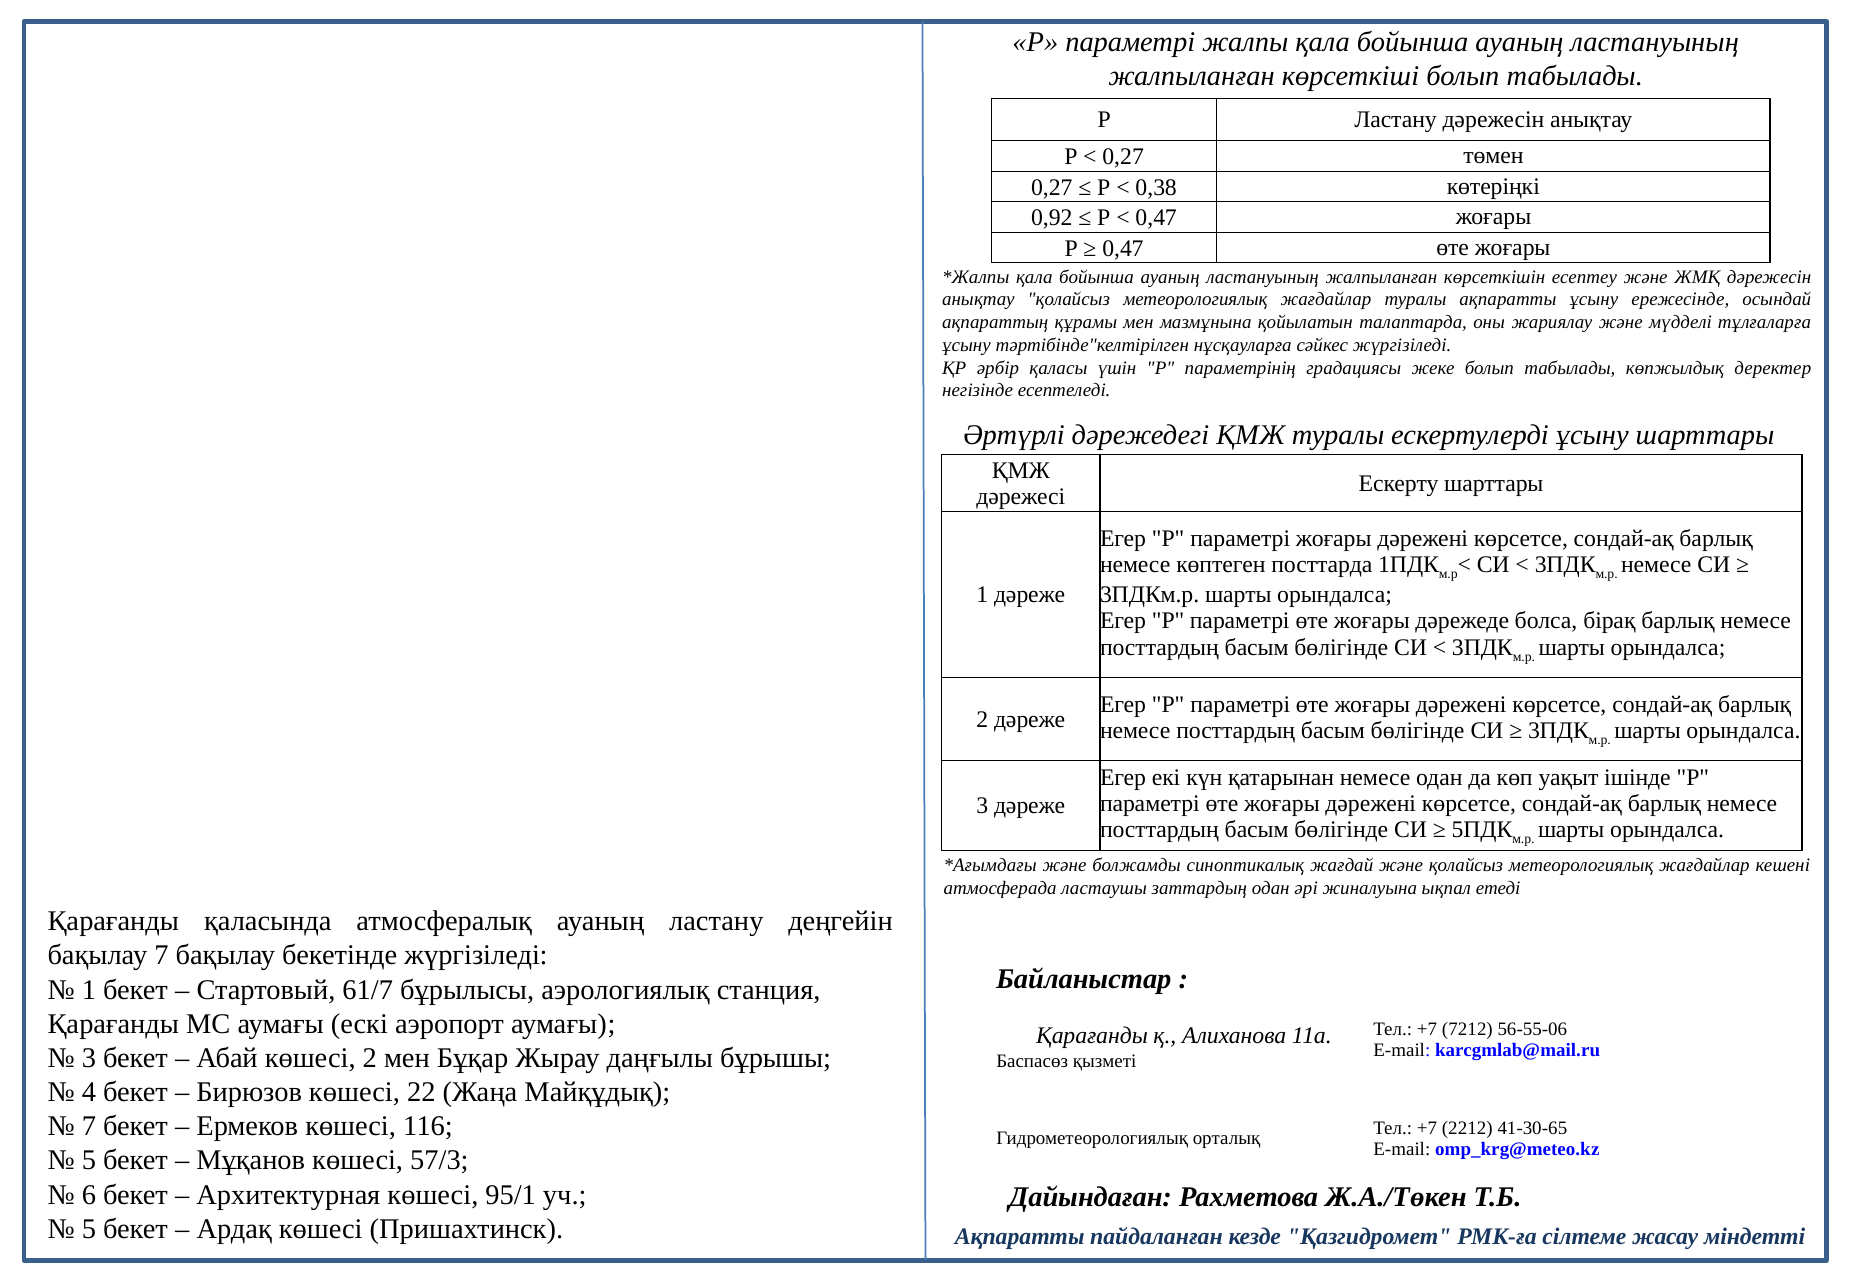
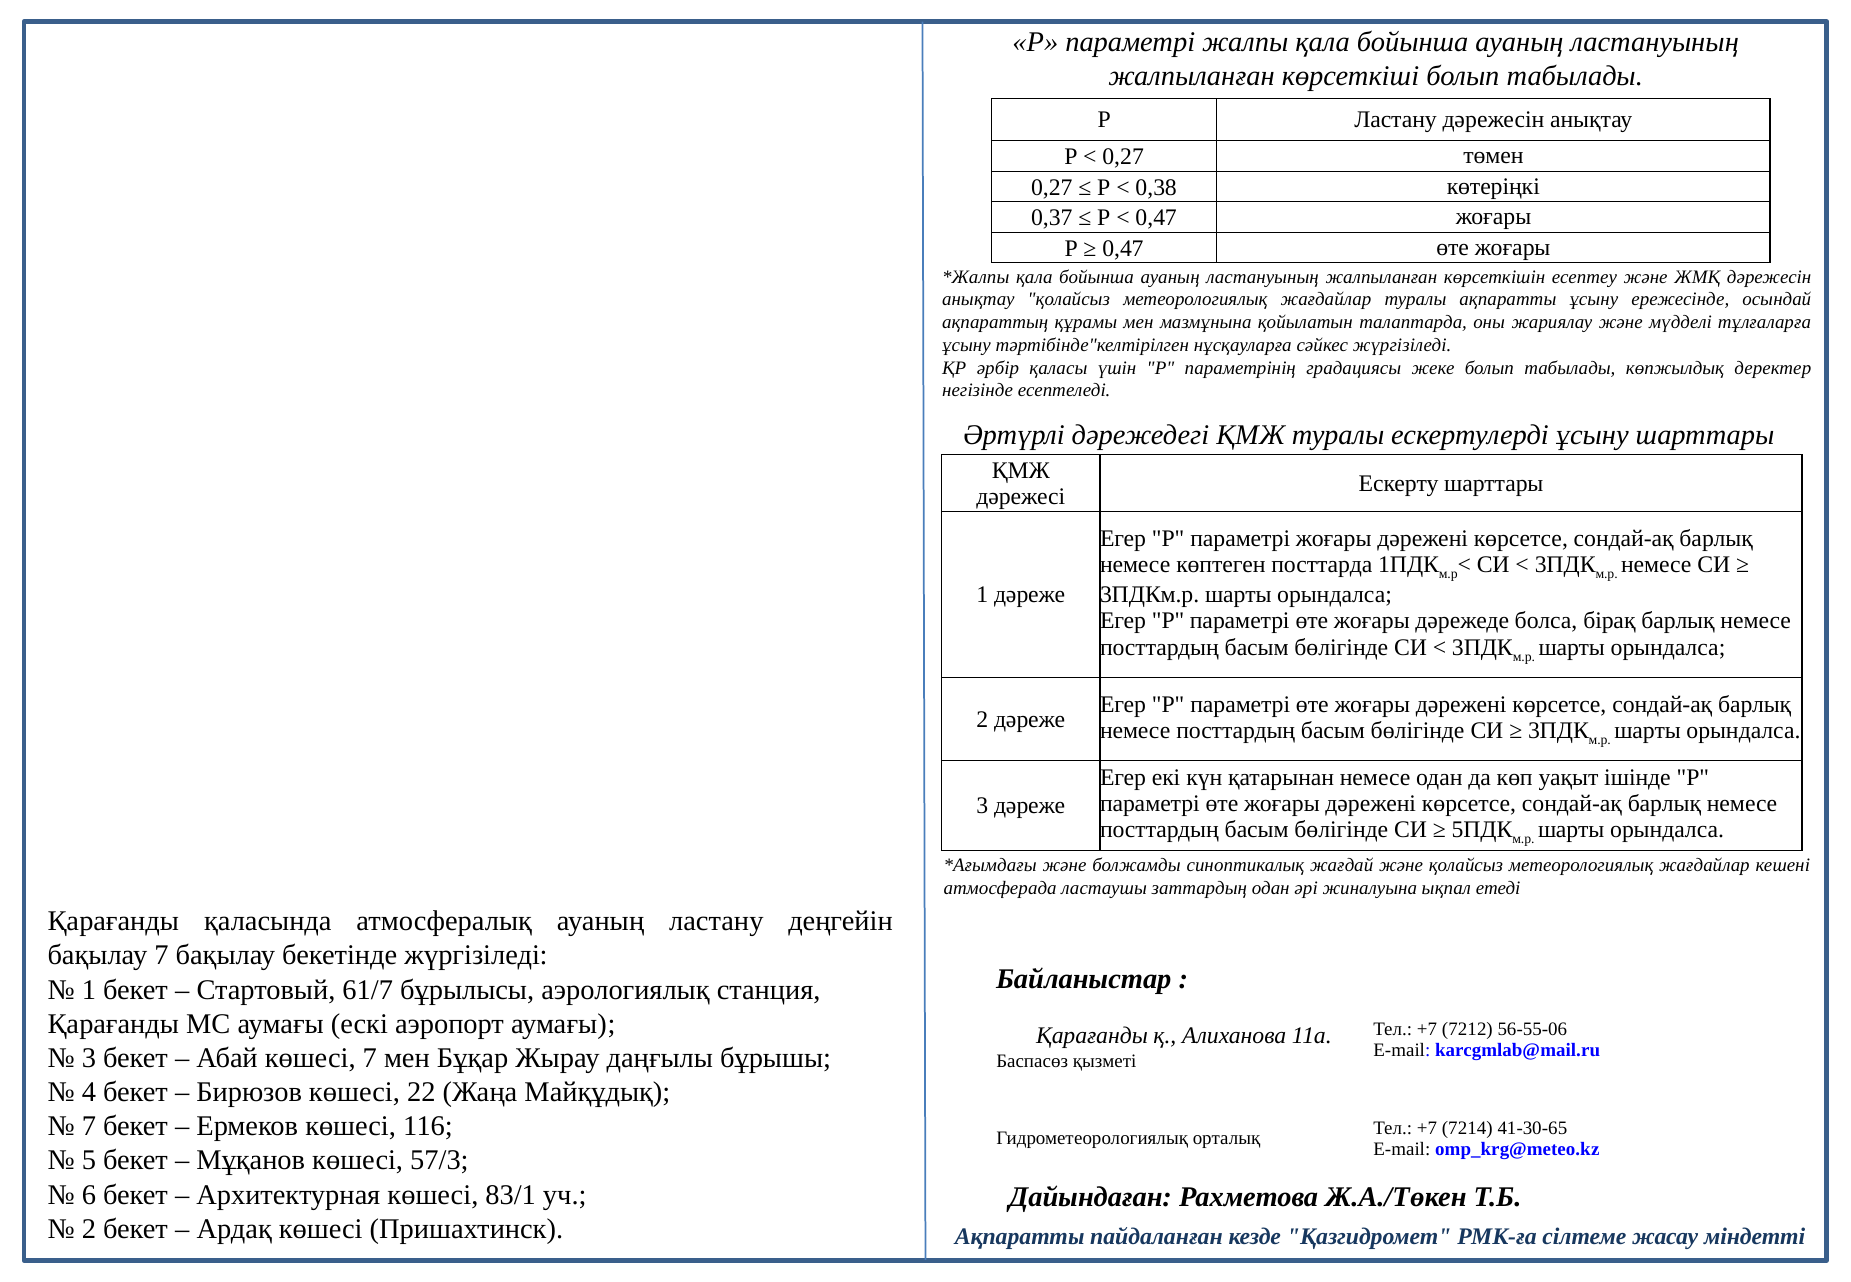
0,92: 0,92 -> 0,37
көшесі 2: 2 -> 7
2212: 2212 -> 7214
95/1: 95/1 -> 83/1
5 at (89, 1228): 5 -> 2
